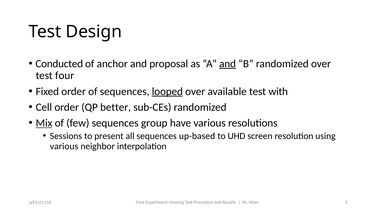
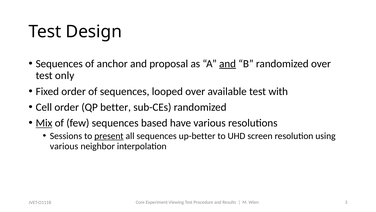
Conducted at (59, 64): Conducted -> Sequences
four: four -> only
looped underline: present -> none
group: group -> based
present underline: none -> present
up-based: up-based -> up-better
